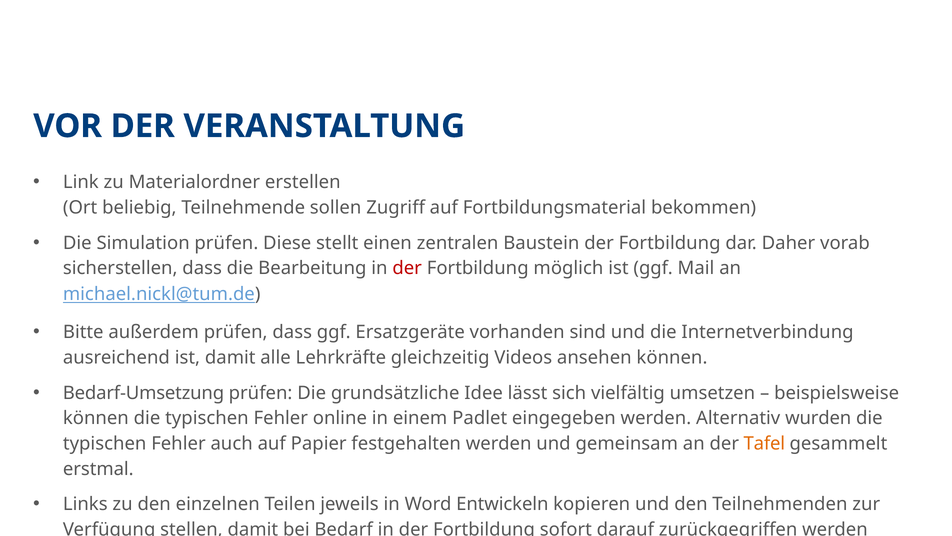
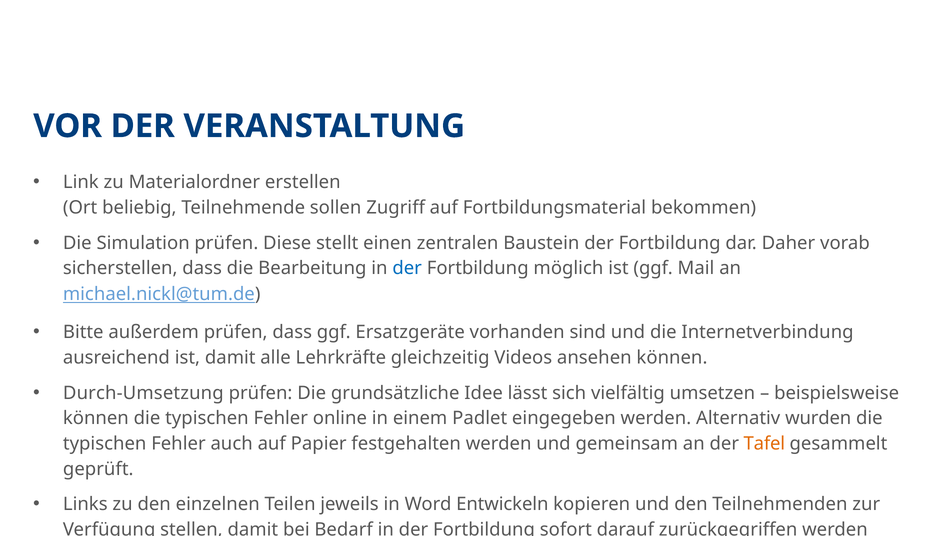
der at (407, 268) colour: red -> blue
Bedarf-Umsetzung: Bedarf-Umsetzung -> Durch-Umsetzung
erstmal: erstmal -> geprüft
